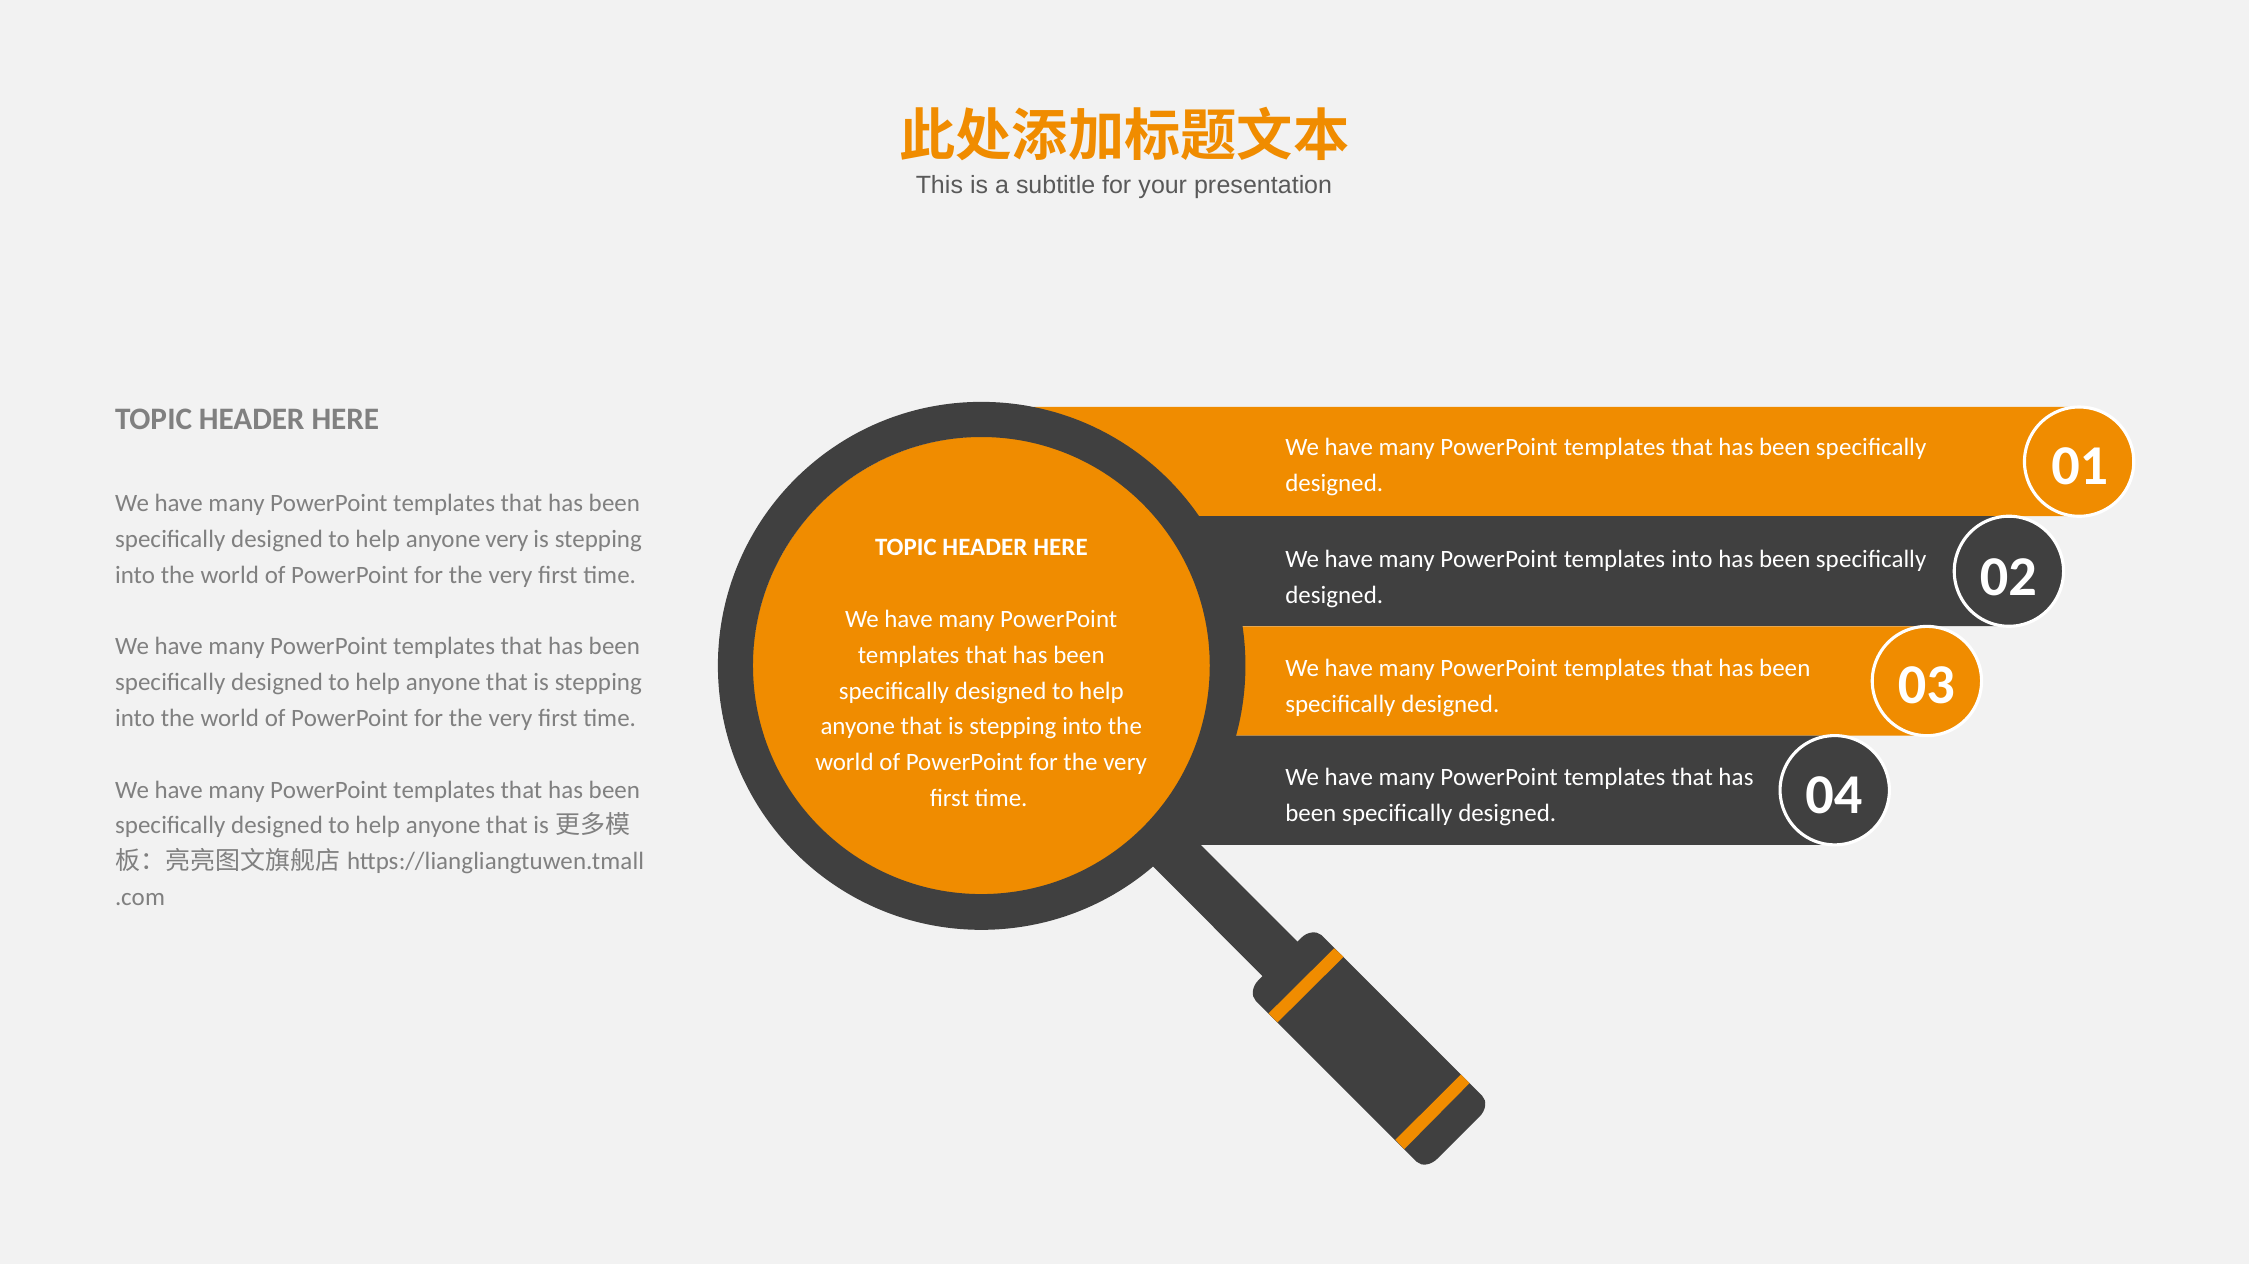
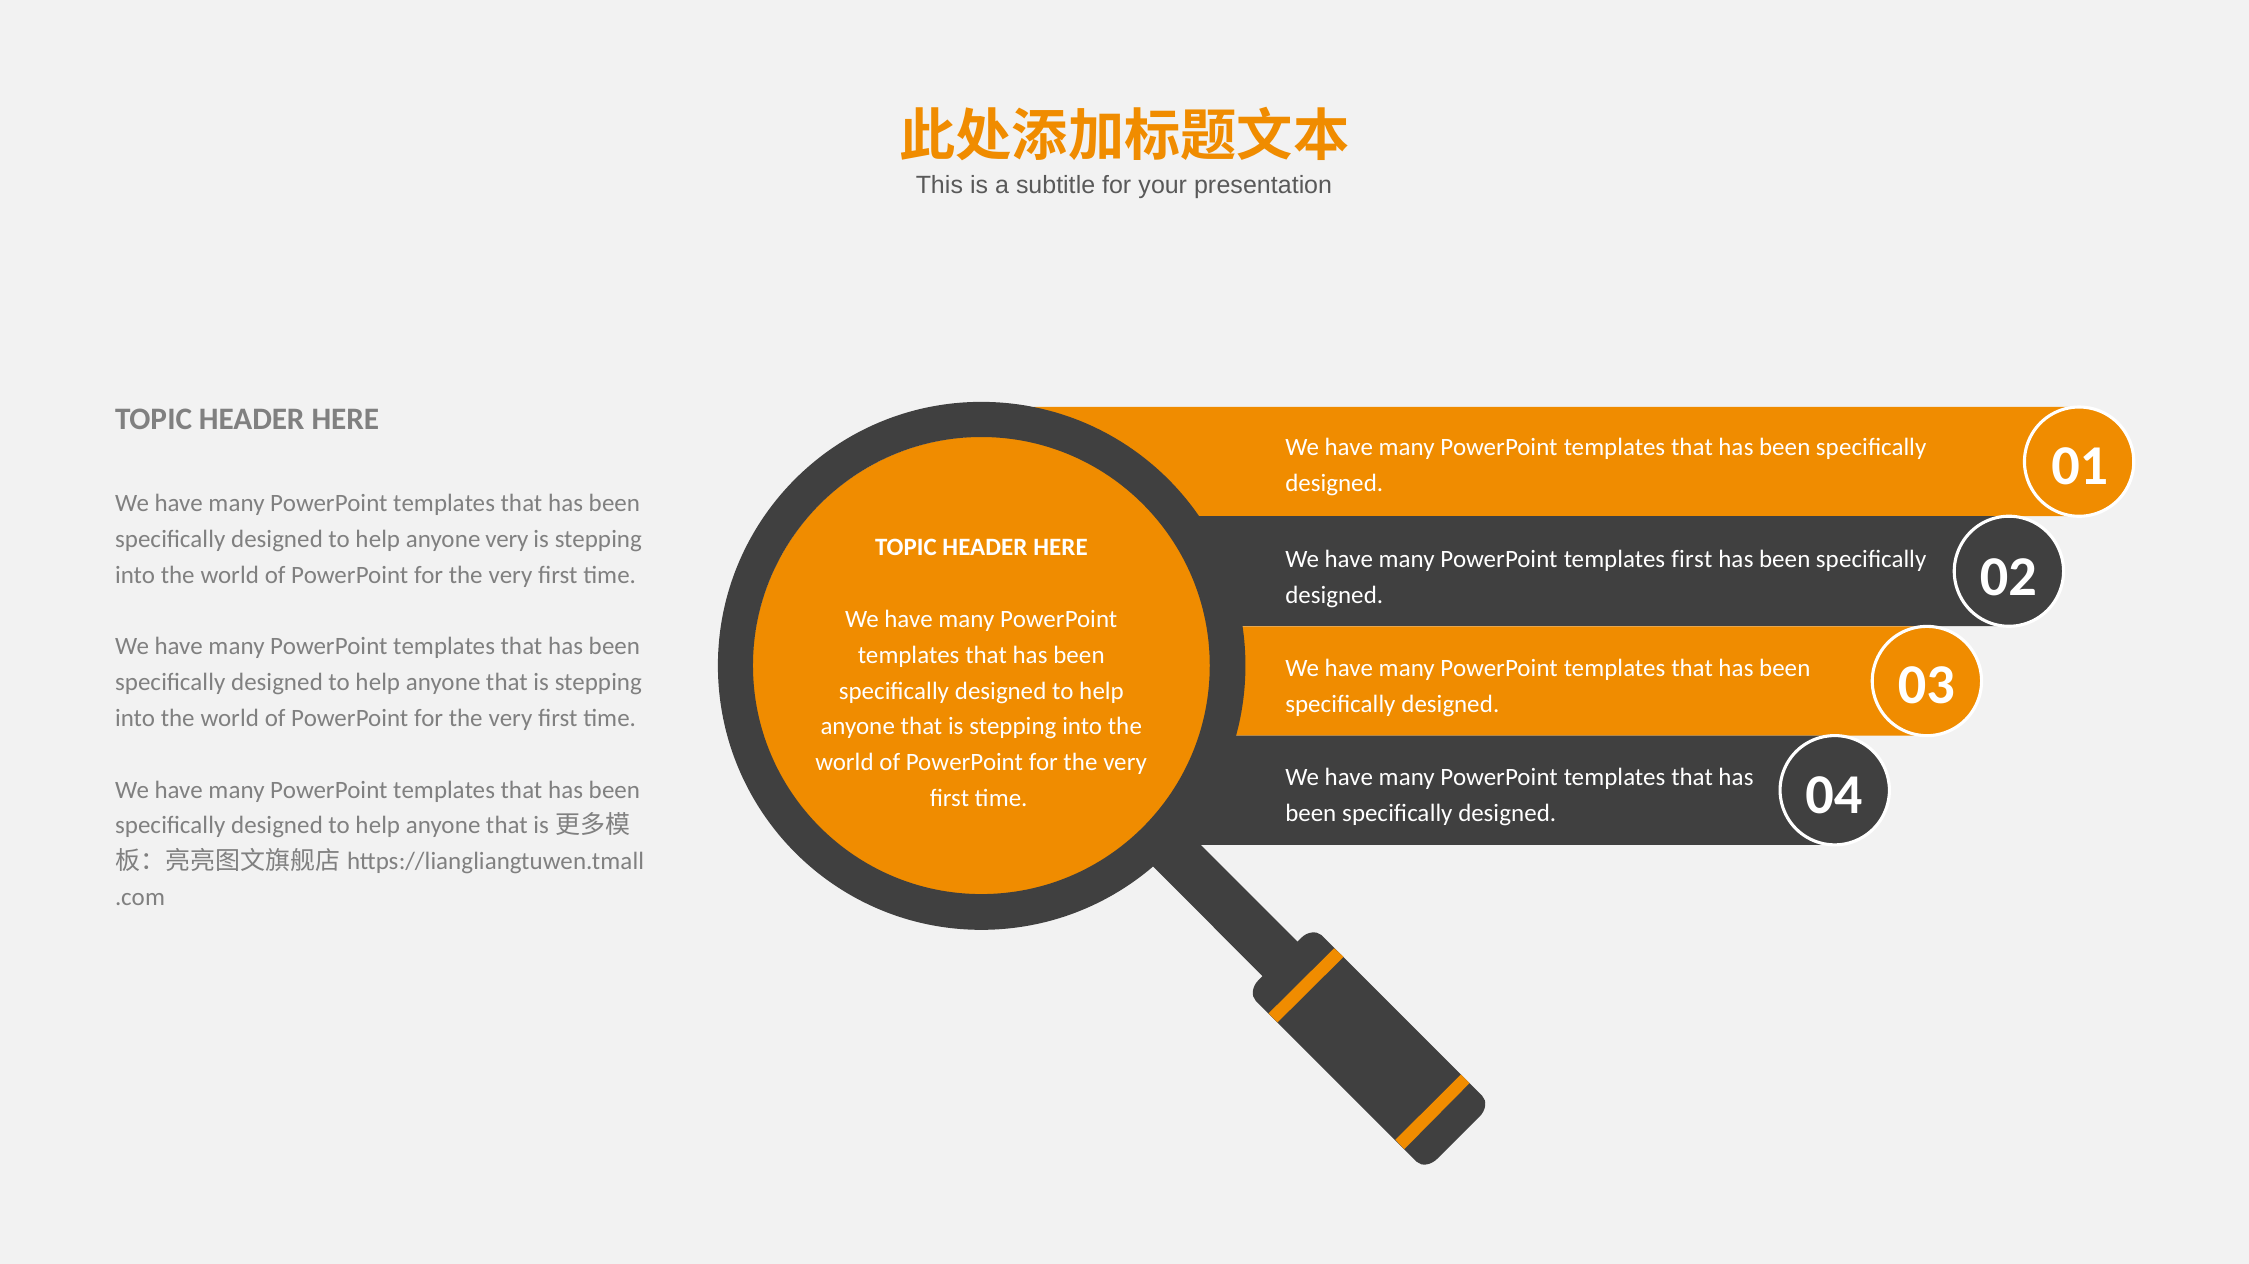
templates into: into -> first
